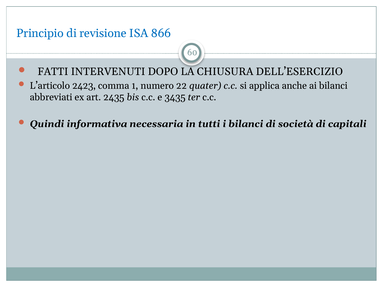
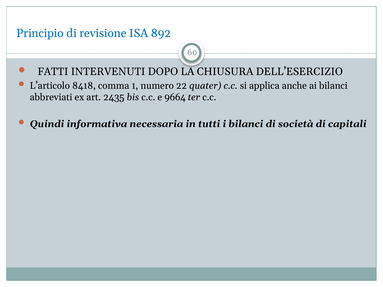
866: 866 -> 892
2423: 2423 -> 8418
3435: 3435 -> 9664
